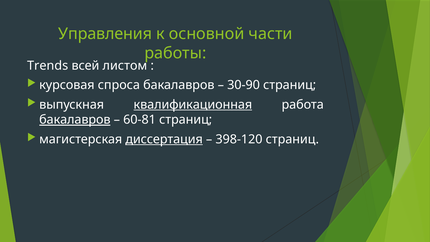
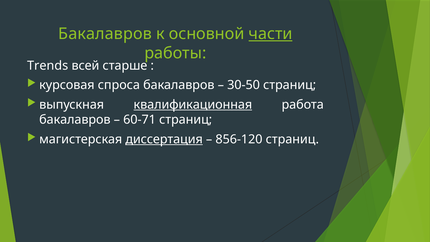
Управления at (105, 34): Управления -> Бакалавров
части underline: none -> present
листом: листом -> старше
30-90: 30-90 -> 30-50
бакалавров at (75, 120) underline: present -> none
60-81: 60-81 -> 60-71
398-120: 398-120 -> 856-120
